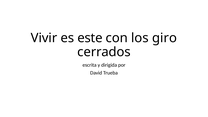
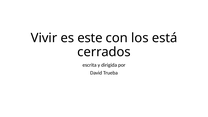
giro: giro -> está
